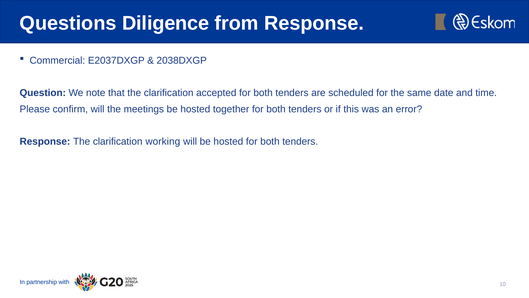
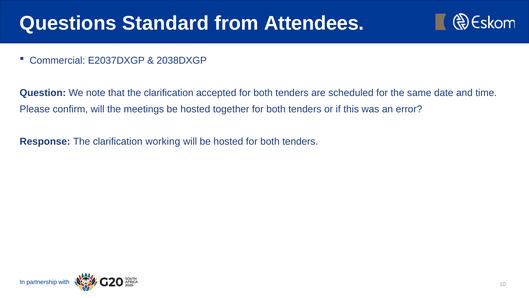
Diligence: Diligence -> Standard
from Response: Response -> Attendees
